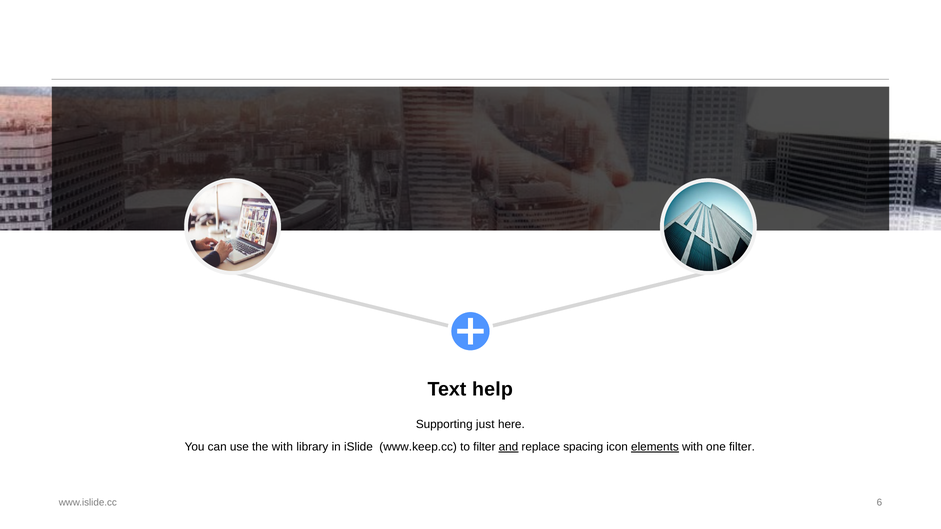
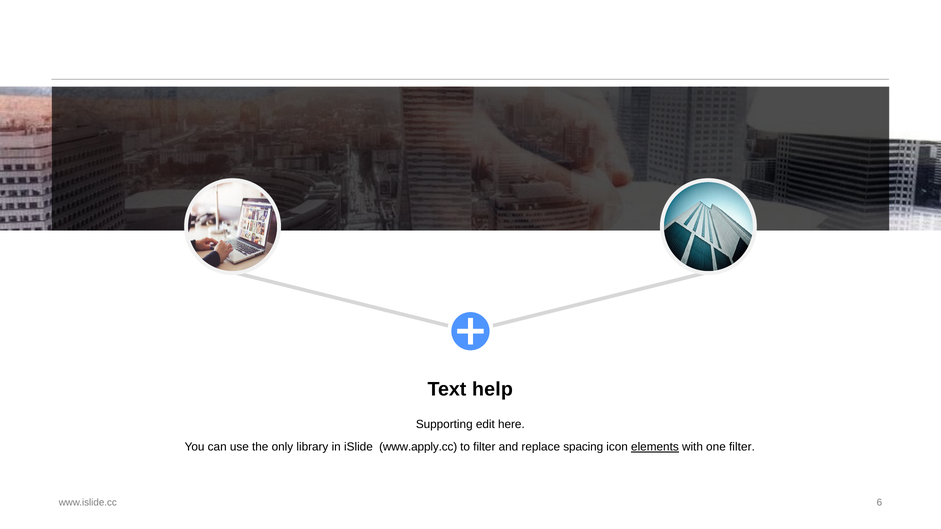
just: just -> edit
the with: with -> only
www.keep.cc: www.keep.cc -> www.apply.cc
and underline: present -> none
